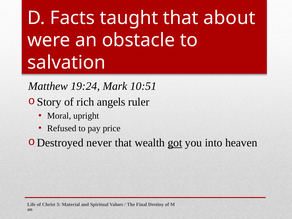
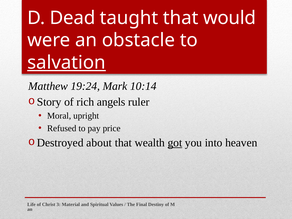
Facts: Facts -> Dead
about: about -> would
salvation underline: none -> present
10:51: 10:51 -> 10:14
never: never -> about
